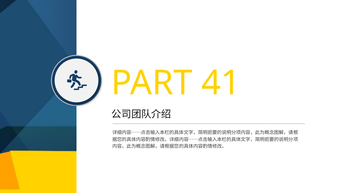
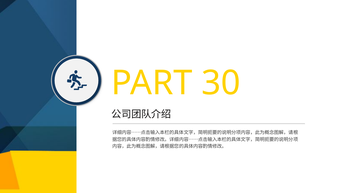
41: 41 -> 30
